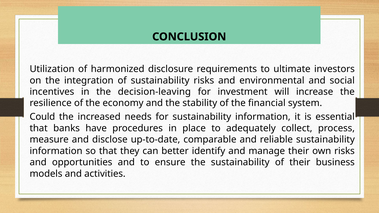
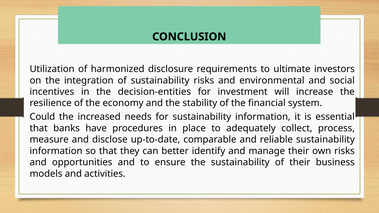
decision-leaving: decision-leaving -> decision-entities
